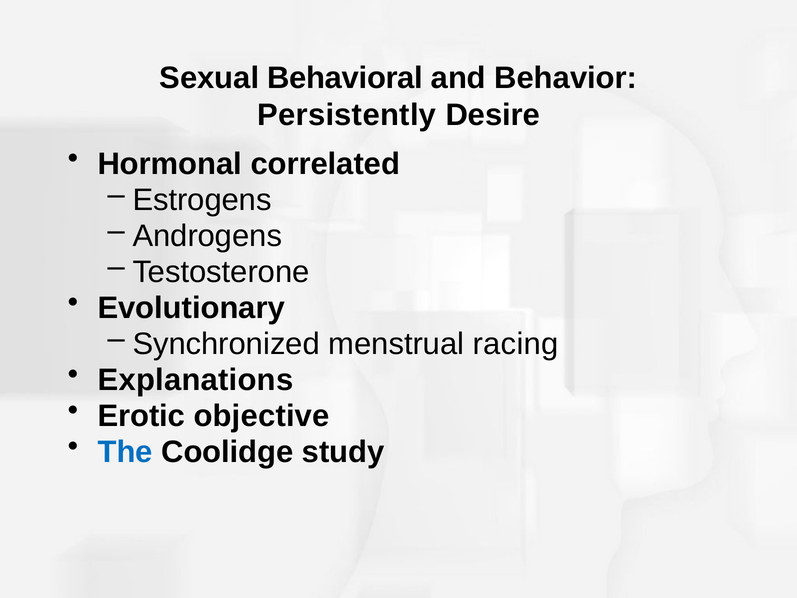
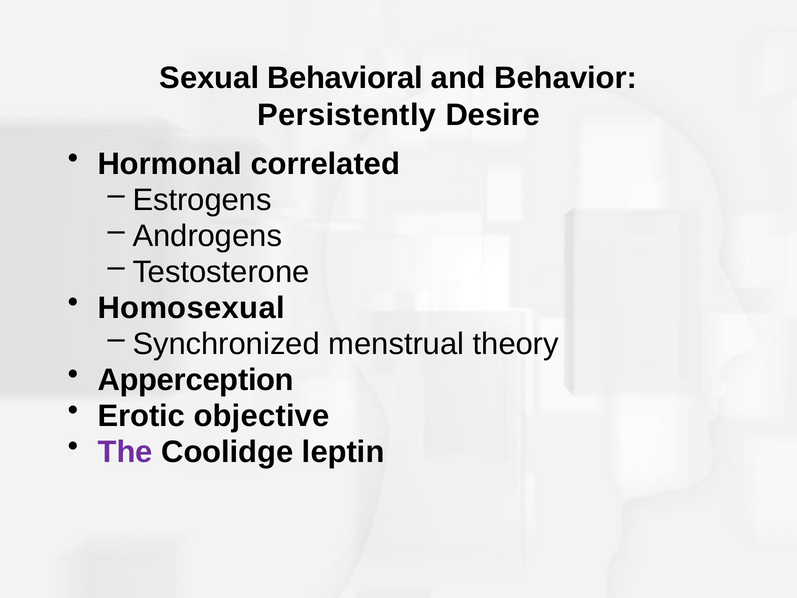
Evolutionary: Evolutionary -> Homosexual
racing: racing -> theory
Explanations: Explanations -> Apperception
The colour: blue -> purple
study: study -> leptin
